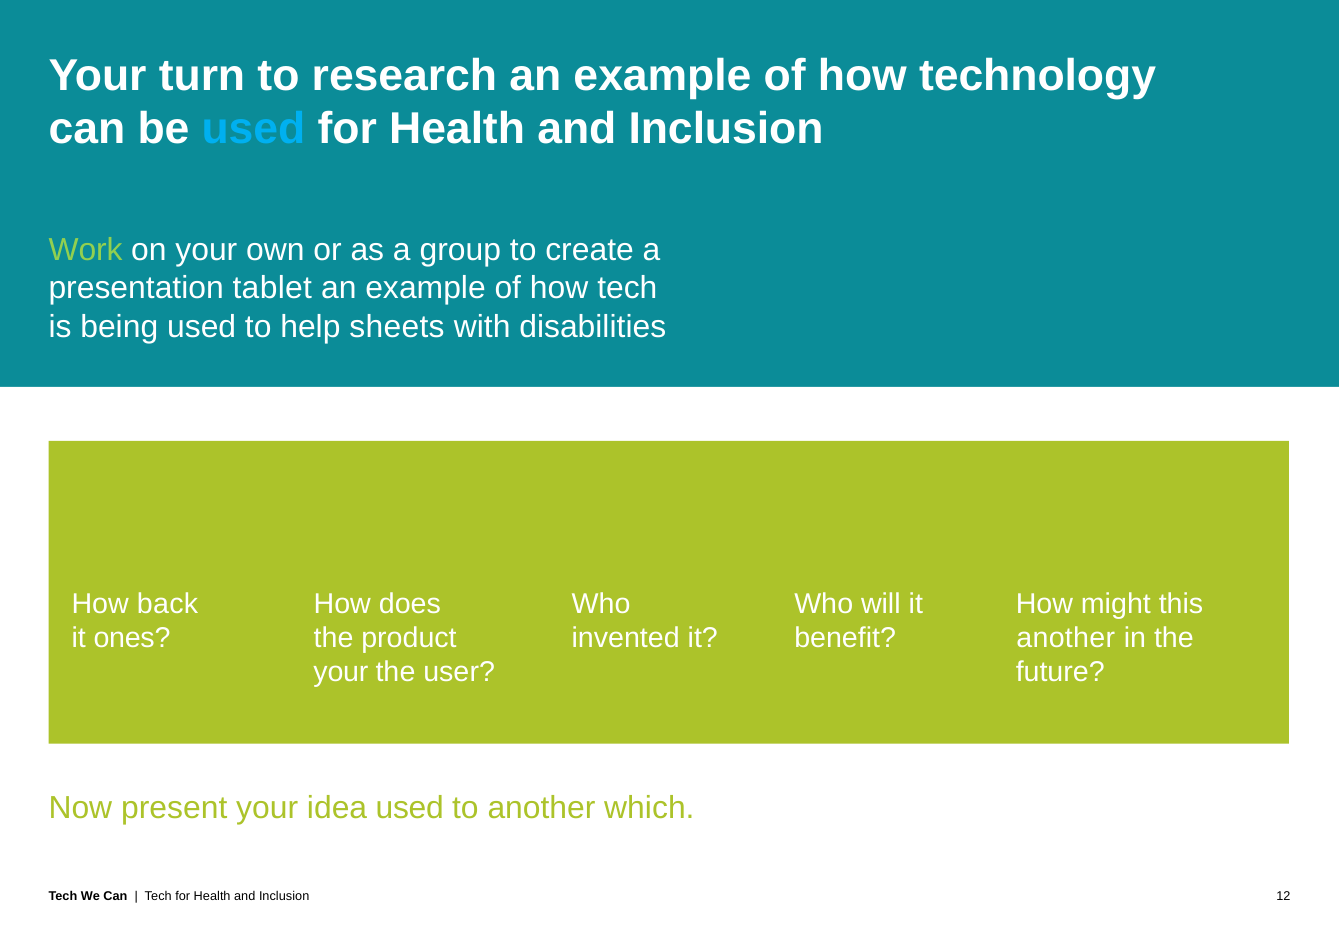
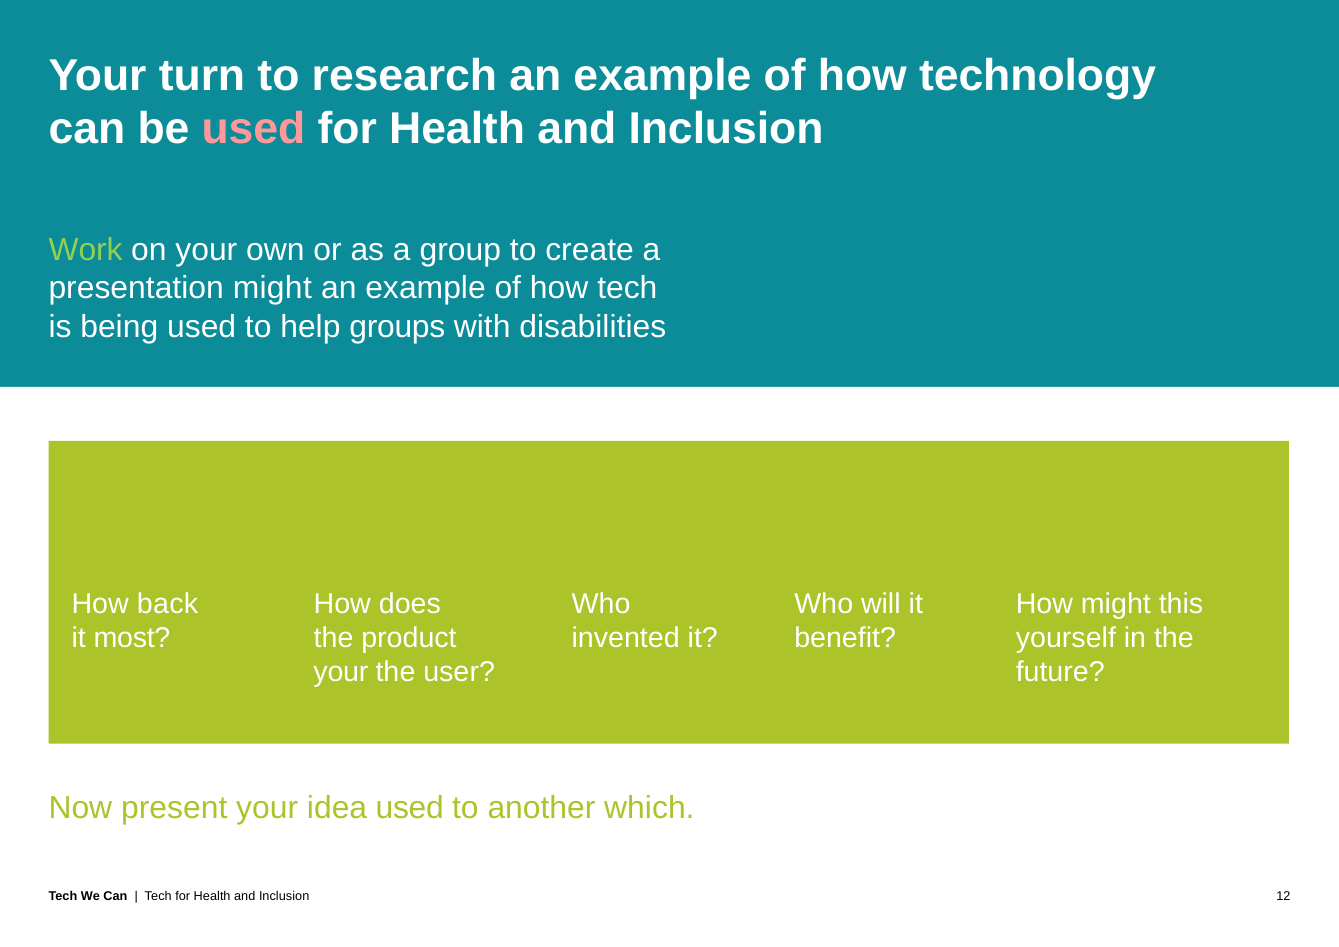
used at (253, 129) colour: light blue -> pink
presentation tablet: tablet -> might
sheets: sheets -> groups
ones: ones -> most
another at (1066, 638): another -> yourself
